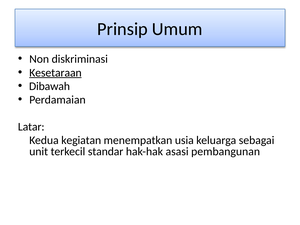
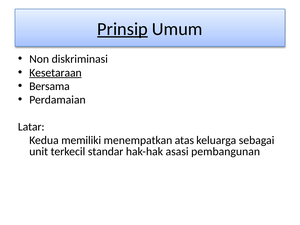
Prinsip underline: none -> present
Dibawah: Dibawah -> Bersama
kegiatan: kegiatan -> memiliki
usia: usia -> atas
